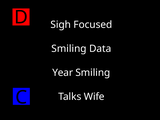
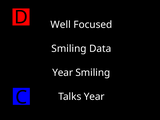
Sigh: Sigh -> Well
Talks Wife: Wife -> Year
